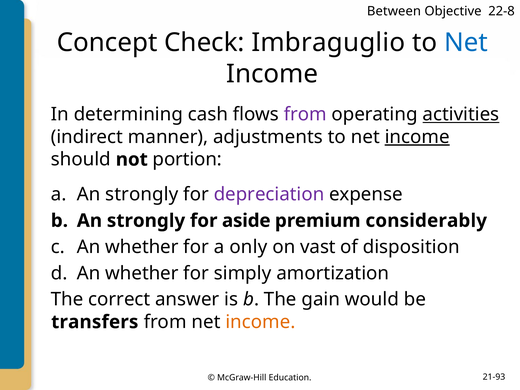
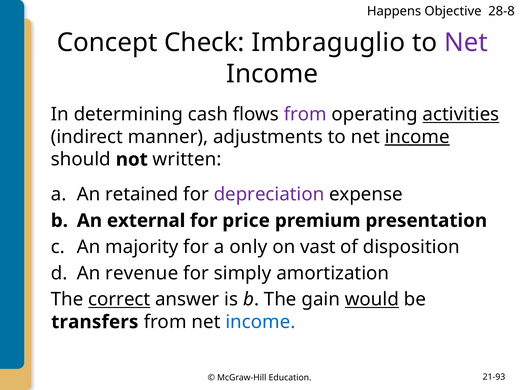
Between: Between -> Happens
22-8: 22-8 -> 28-8
Net at (466, 43) colour: blue -> purple
portion: portion -> written
a An strongly: strongly -> retained
b An strongly: strongly -> external
aside: aside -> price
considerably: considerably -> presentation
whether at (142, 247): whether -> majority
whether at (142, 273): whether -> revenue
correct underline: none -> present
would underline: none -> present
income at (260, 322) colour: orange -> blue
